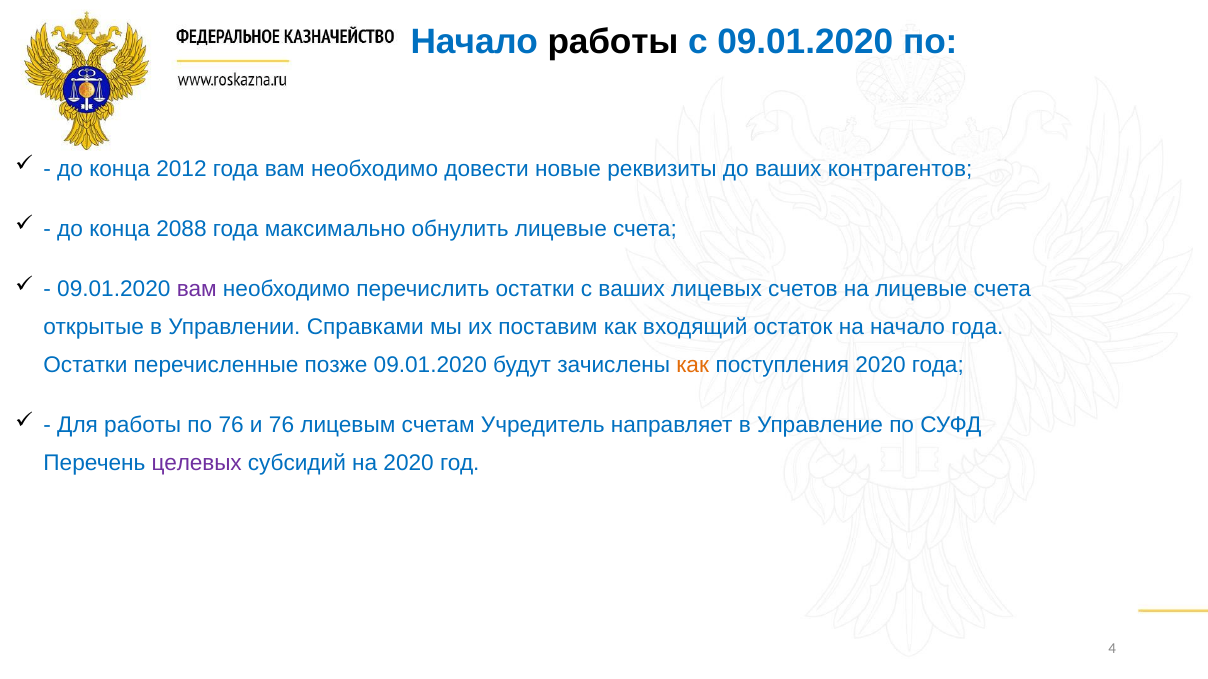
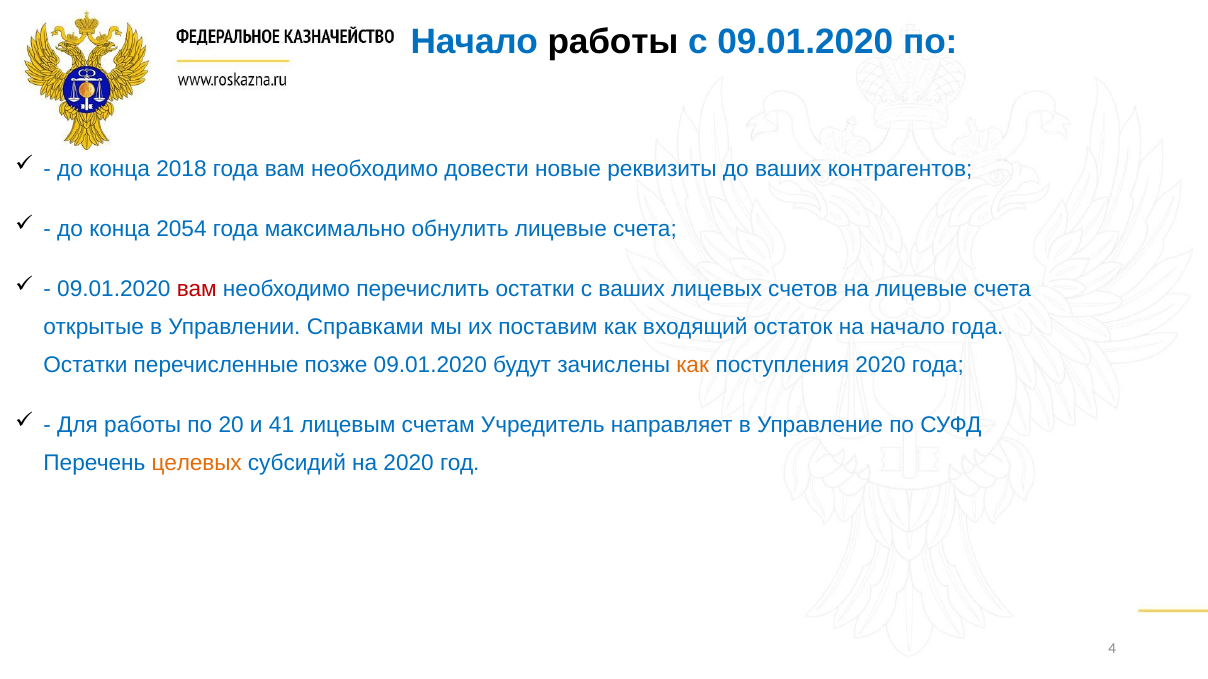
2012: 2012 -> 2018
2088: 2088 -> 2054
вам at (197, 290) colour: purple -> red
по 76: 76 -> 20
и 76: 76 -> 41
целевых colour: purple -> orange
